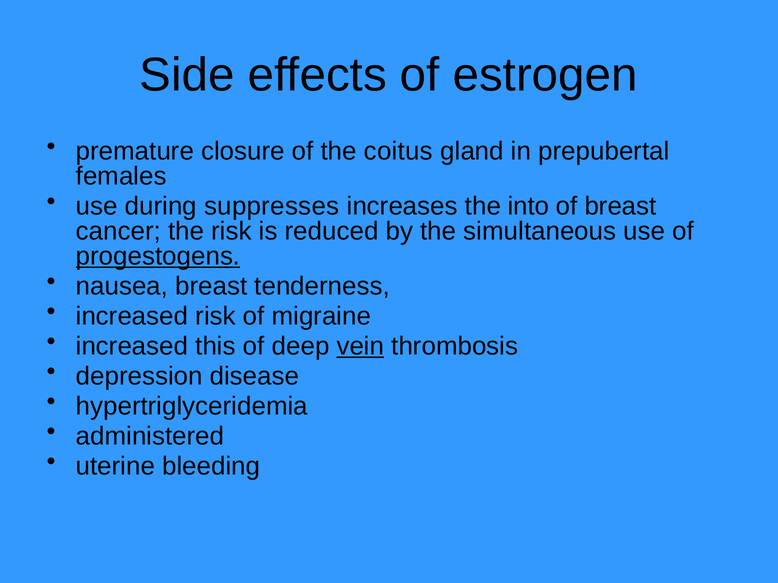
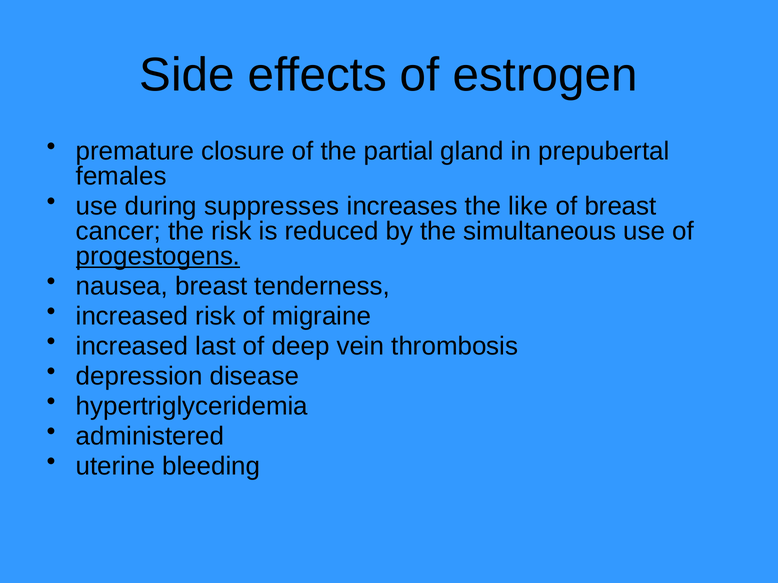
coitus: coitus -> partial
into: into -> like
this: this -> last
vein underline: present -> none
